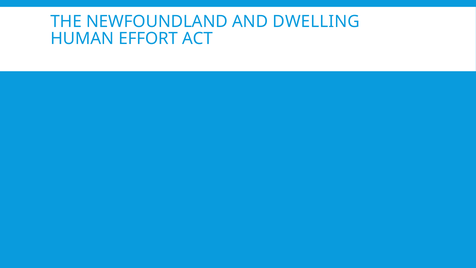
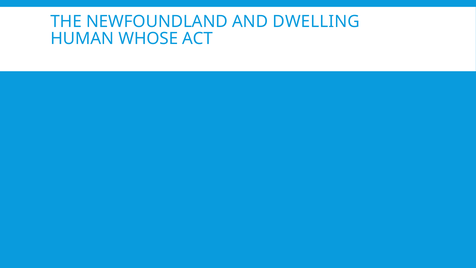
EFFORT: EFFORT -> WHOSE
